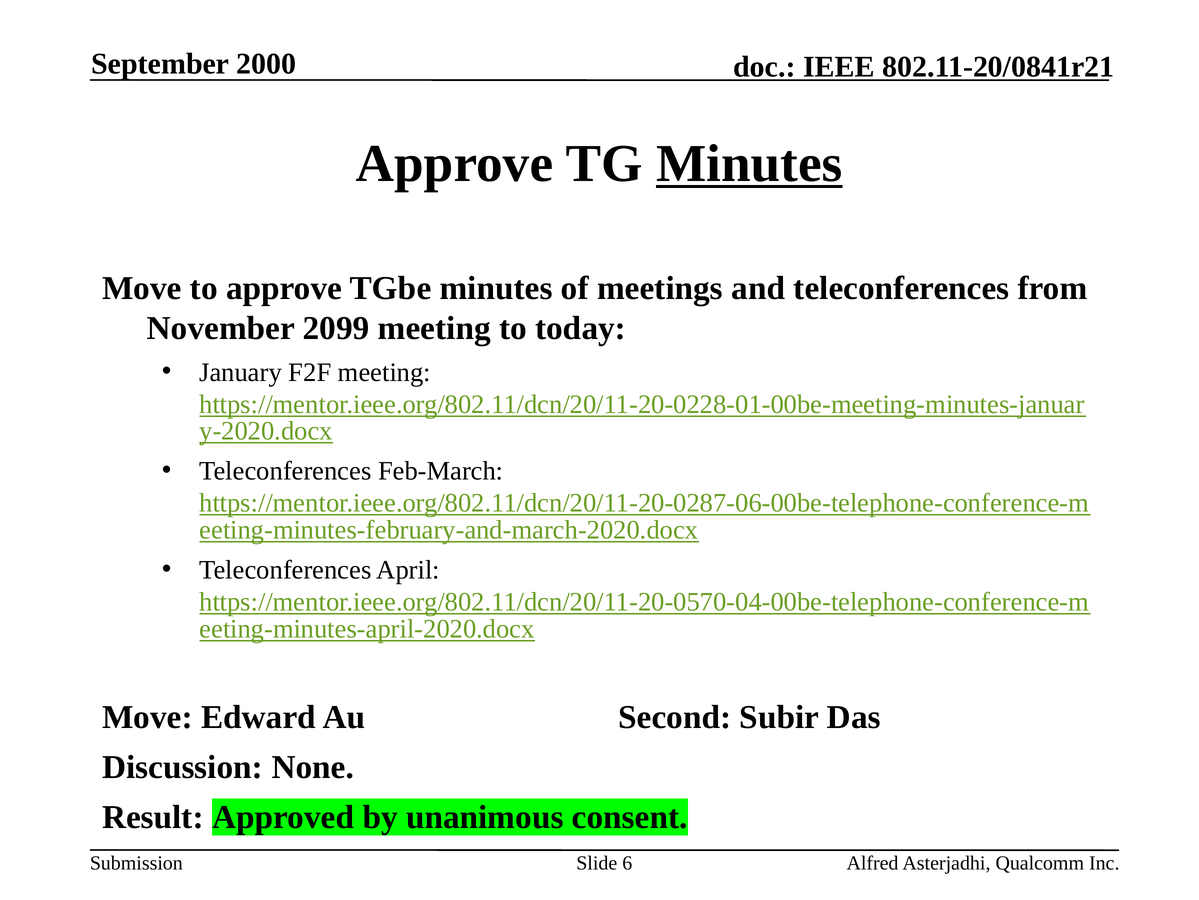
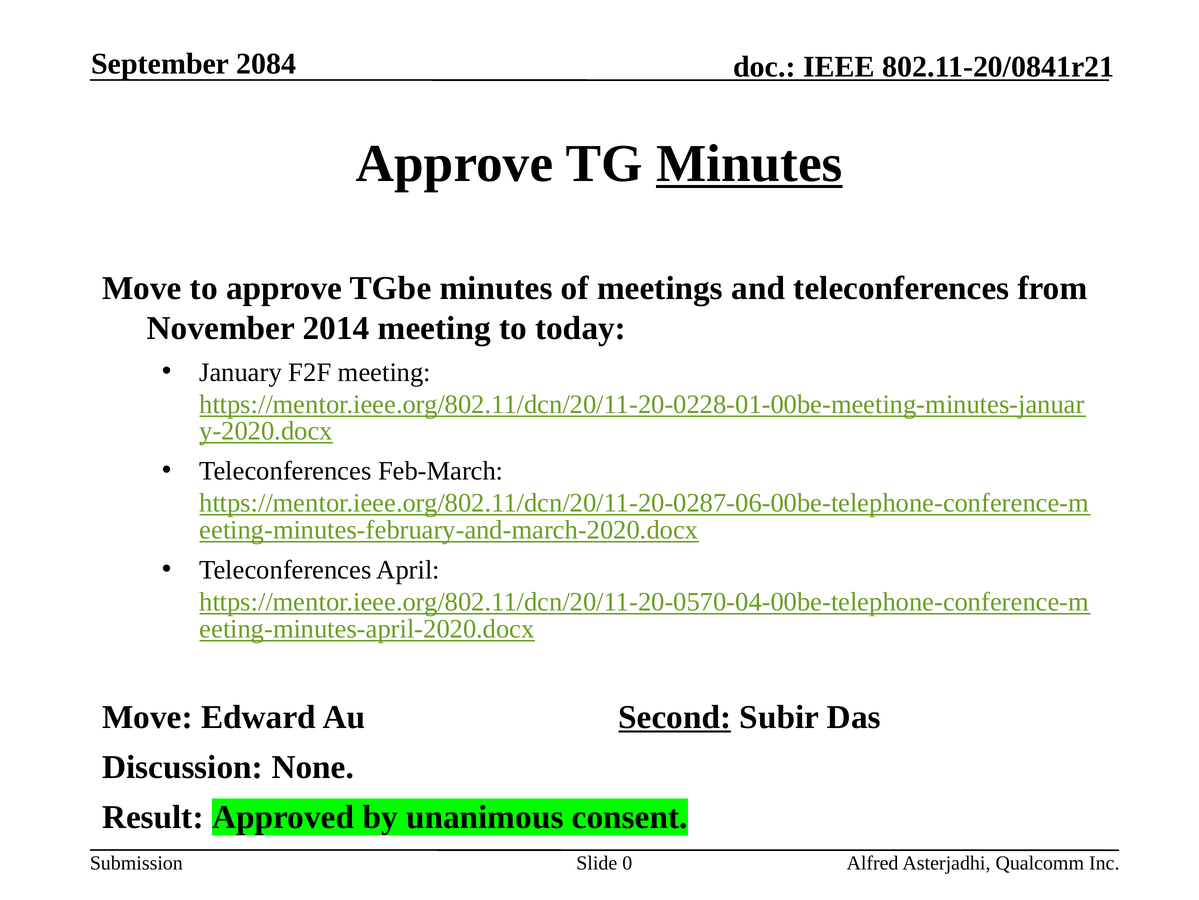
2000: 2000 -> 2084
2099: 2099 -> 2014
Second underline: none -> present
6: 6 -> 0
